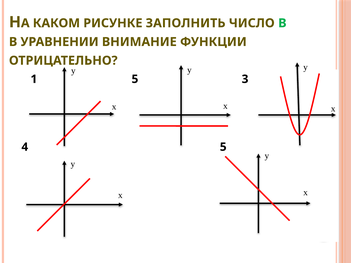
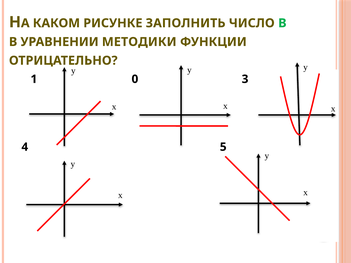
ВНИМАНИЕ: ВНИМАНИЕ -> МЕТОДИКИ
1 5: 5 -> 0
